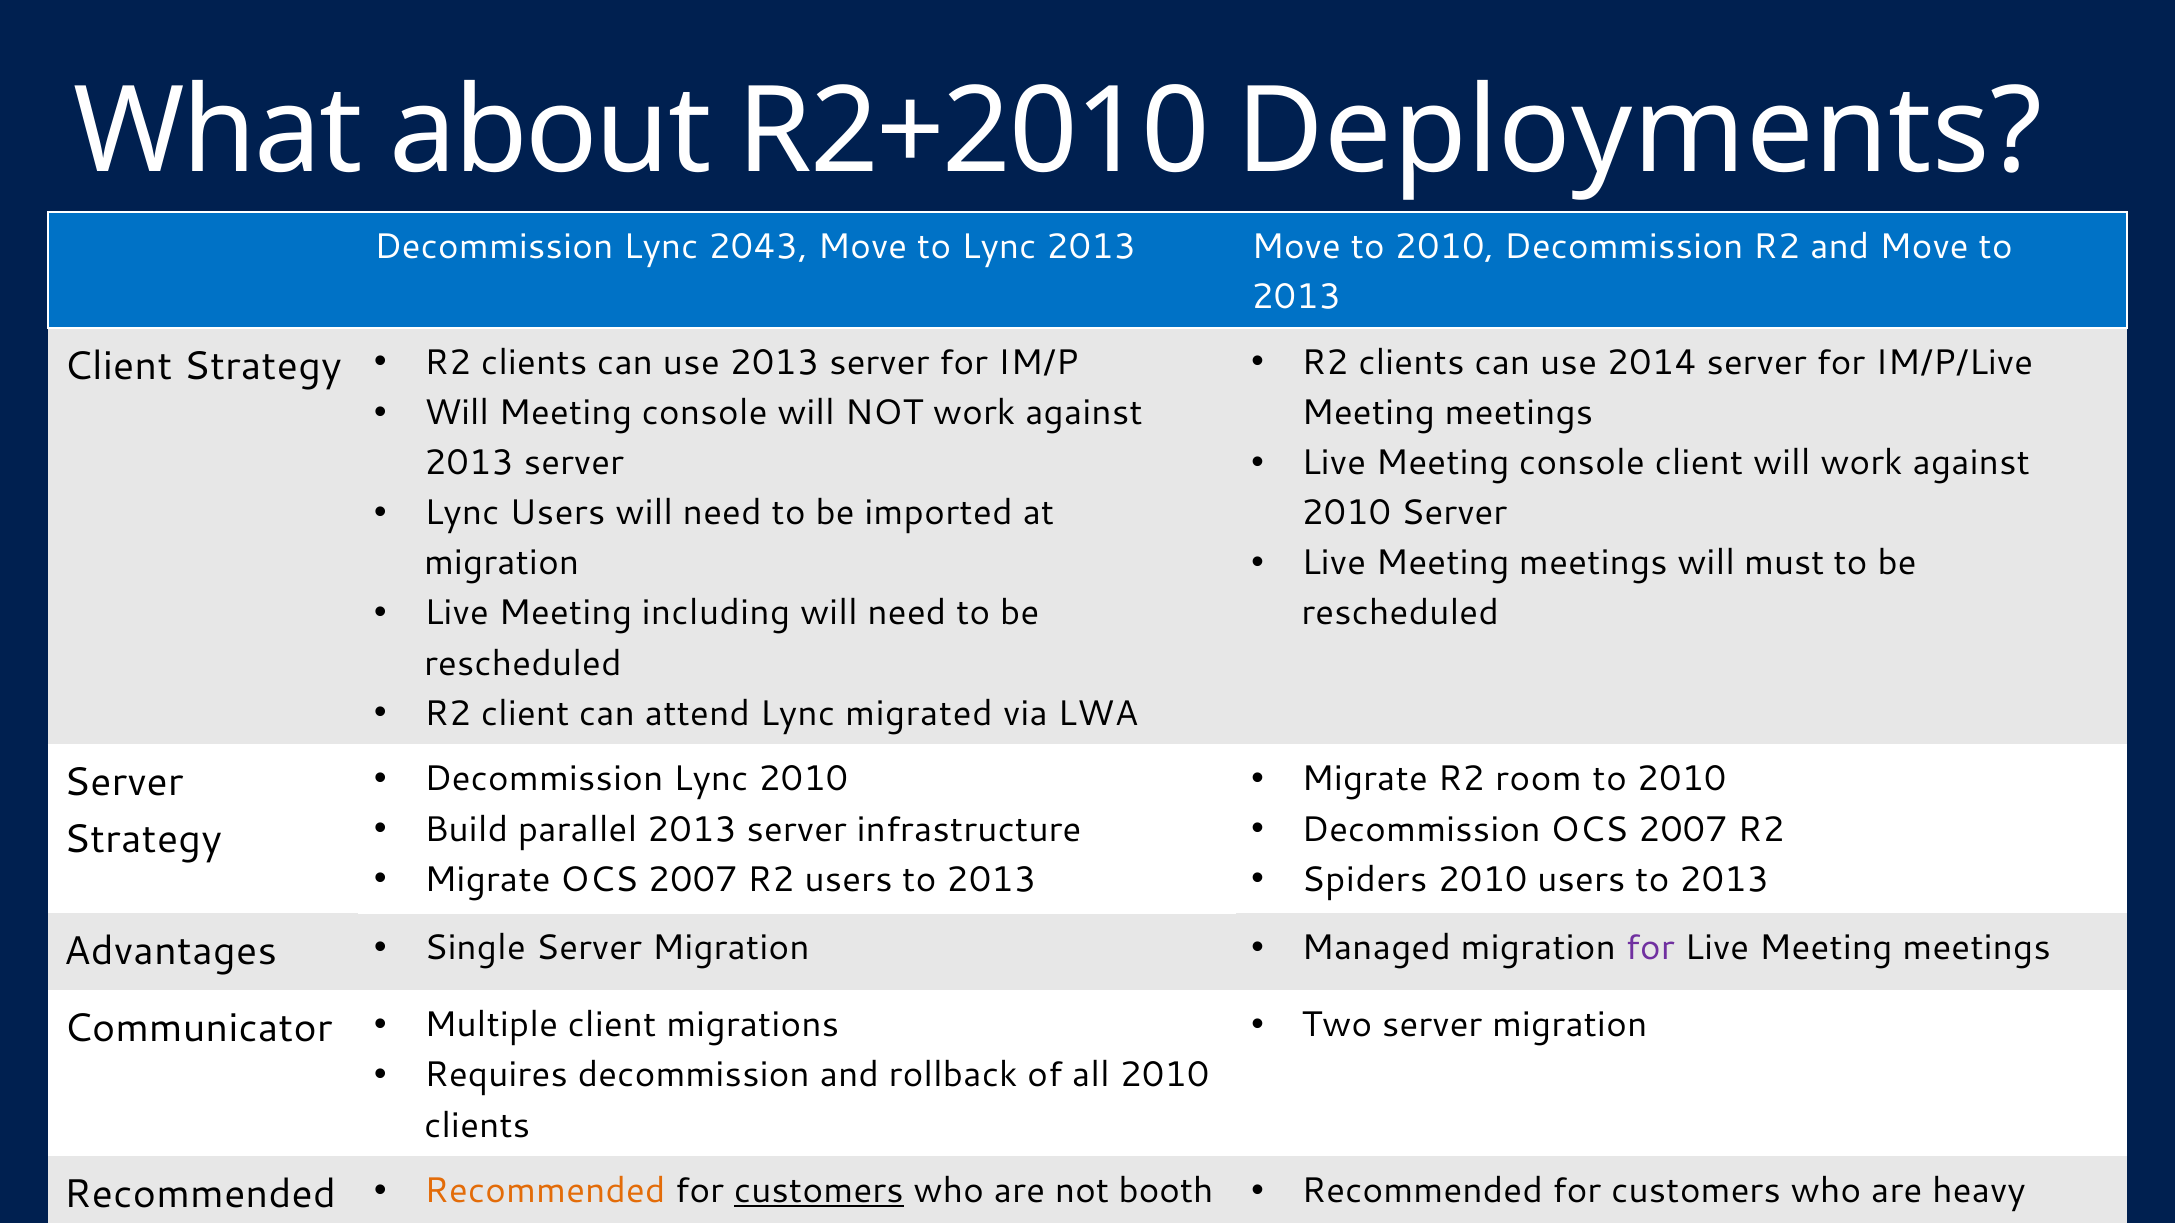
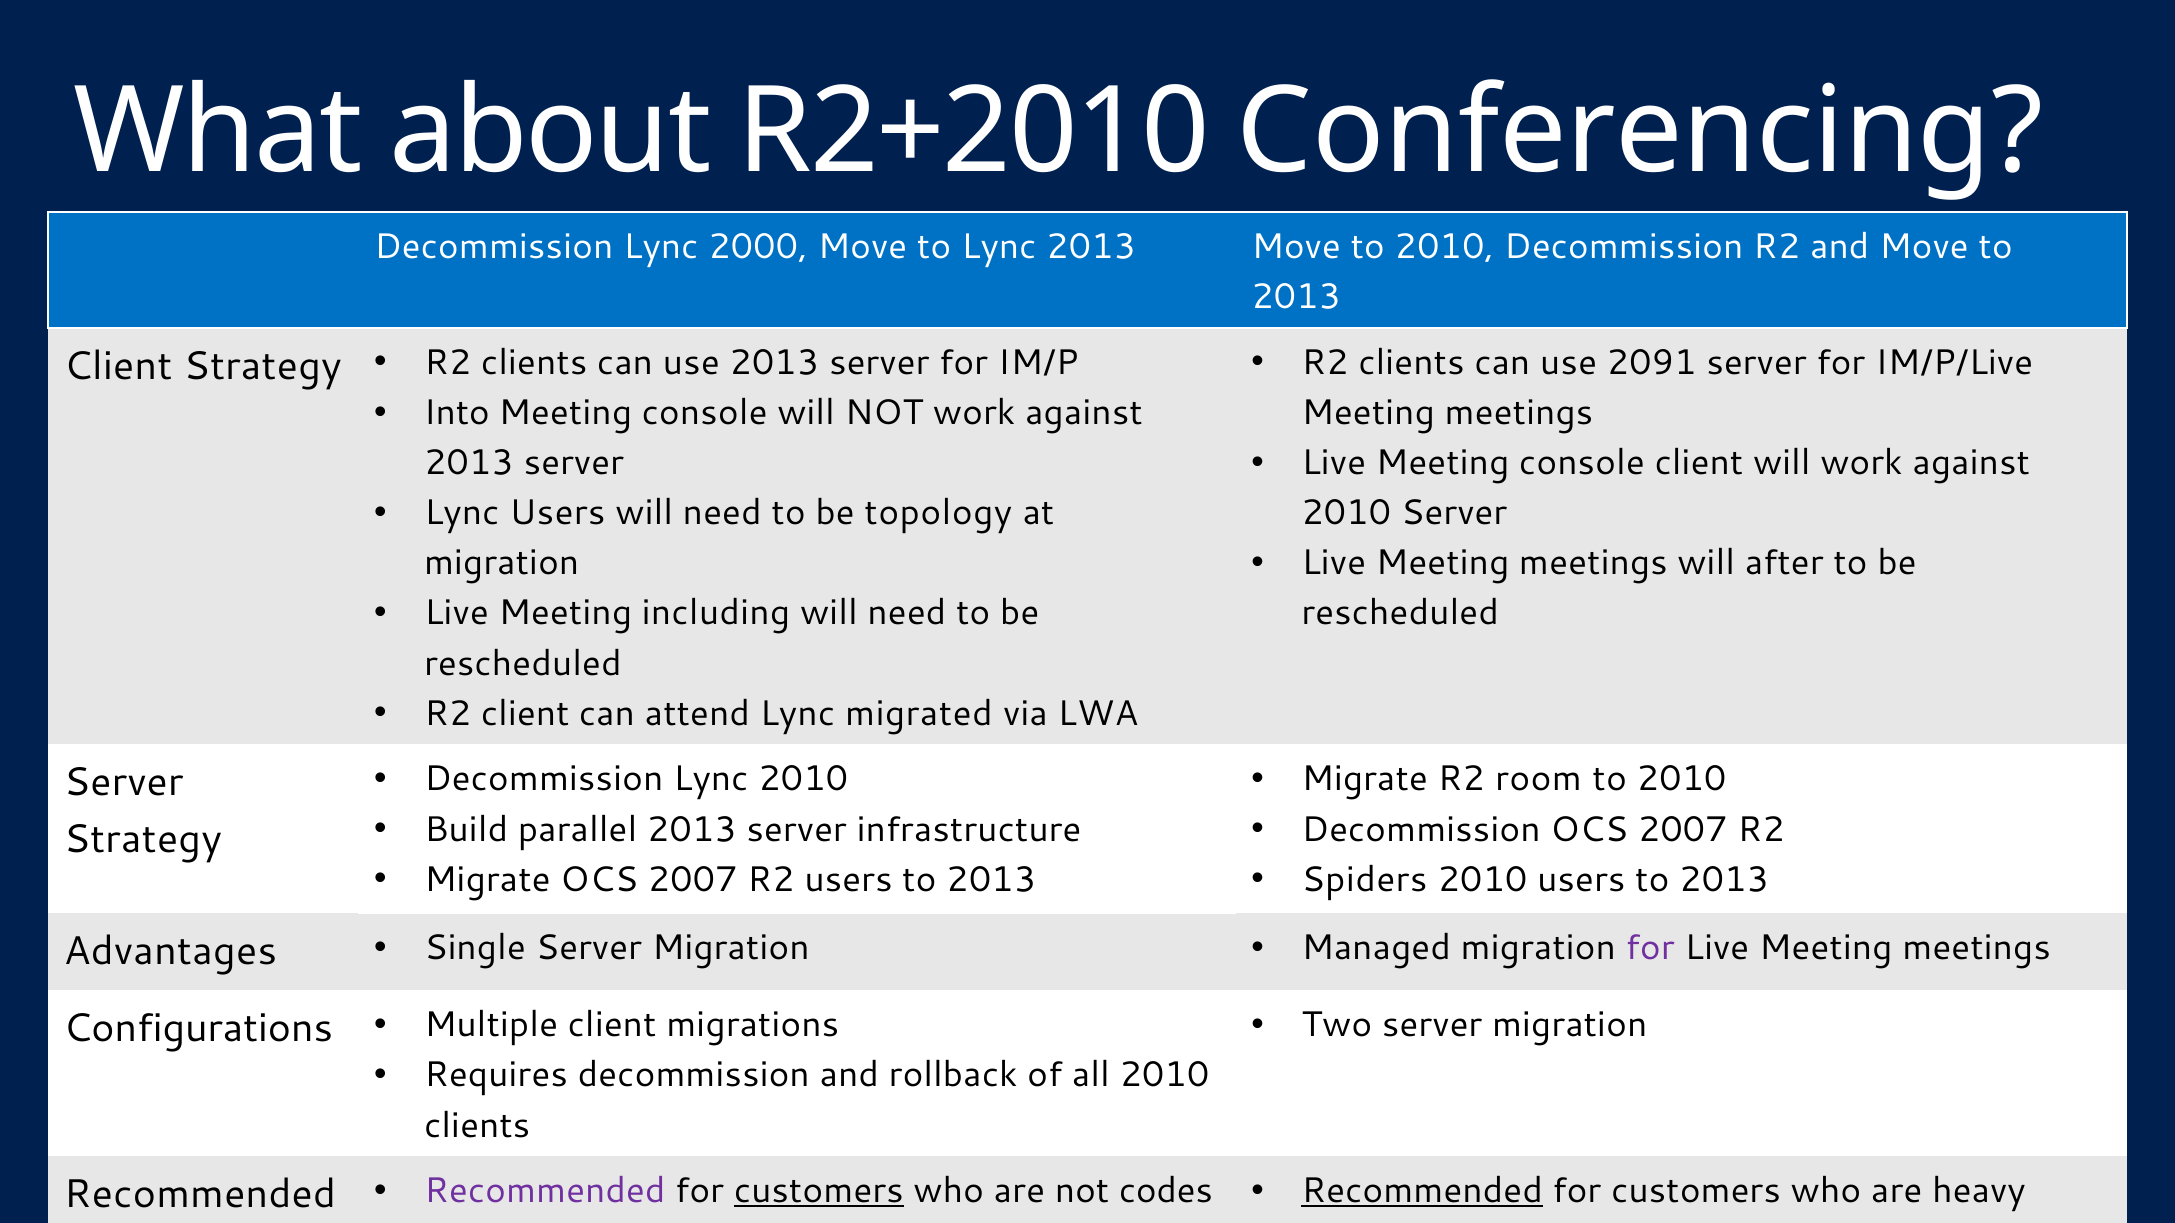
R2+2010 Deployments: Deployments -> Conferencing
2043: 2043 -> 2000
2014: 2014 -> 2091
Will at (457, 413): Will -> Into
imported: imported -> topology
must: must -> after
Communicator: Communicator -> Configurations
Recommended at (545, 1191) colour: orange -> purple
booth: booth -> codes
Recommended at (1422, 1191) underline: none -> present
